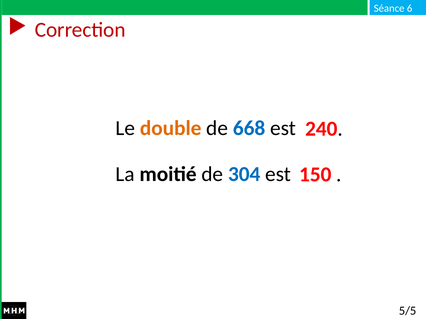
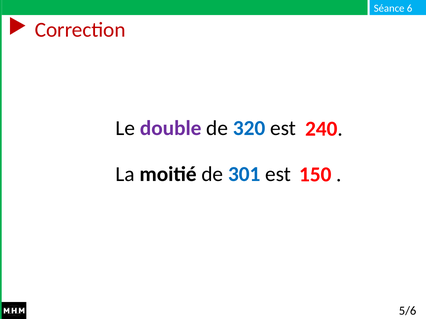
double colour: orange -> purple
668: 668 -> 320
304: 304 -> 301
5/5: 5/5 -> 5/6
